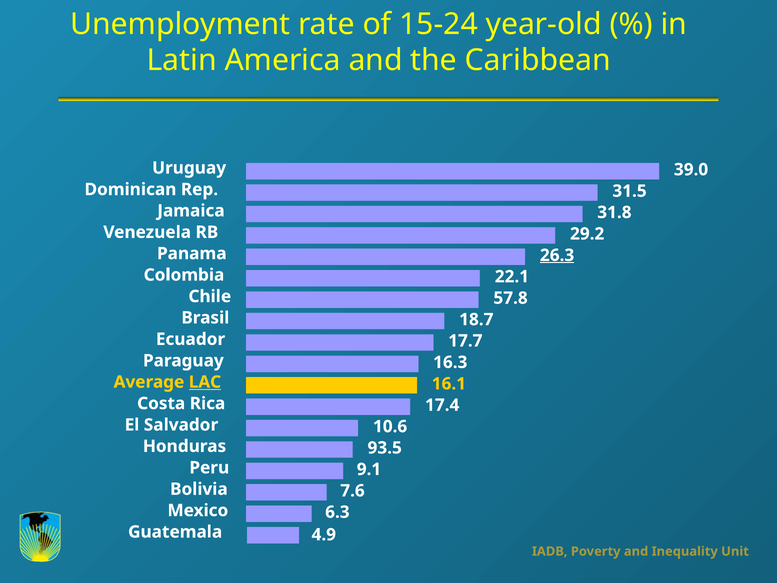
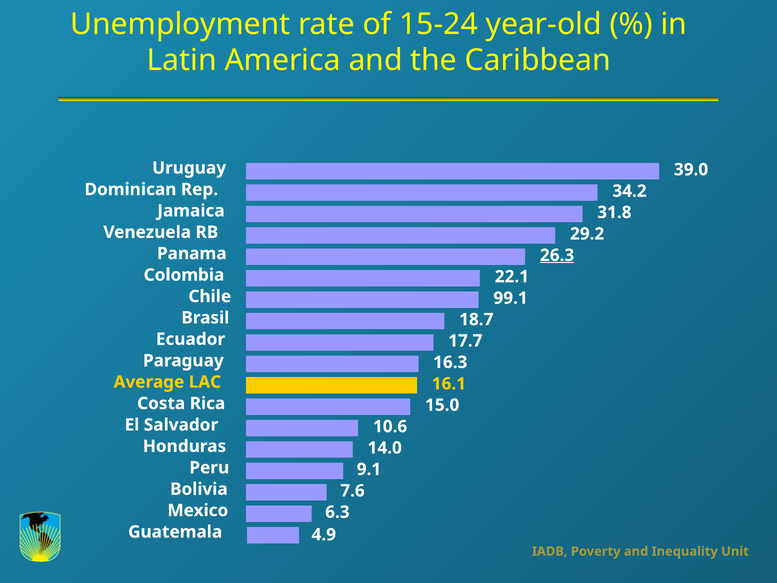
31.5: 31.5 -> 34.2
57.8: 57.8 -> 99.1
LAC underline: present -> none
17.4: 17.4 -> 15.0
93.5: 93.5 -> 14.0
